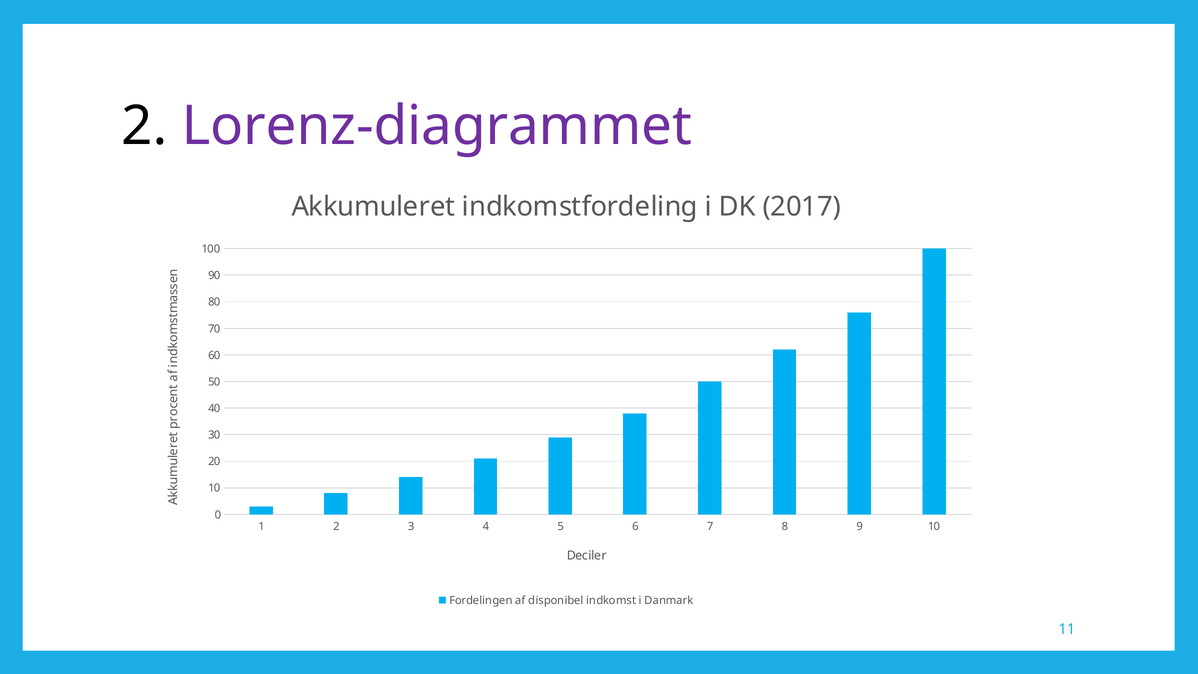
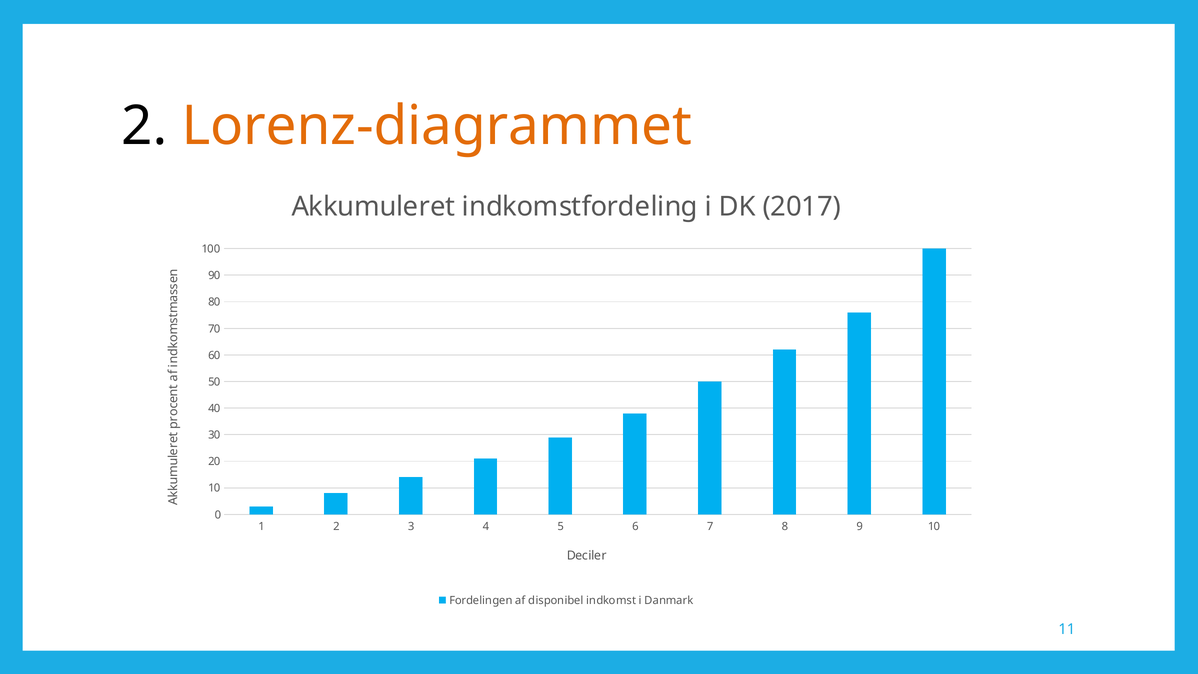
Lorenz-diagrammet colour: purple -> orange
